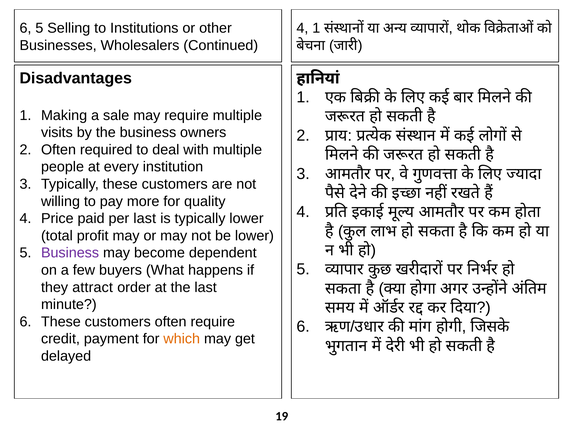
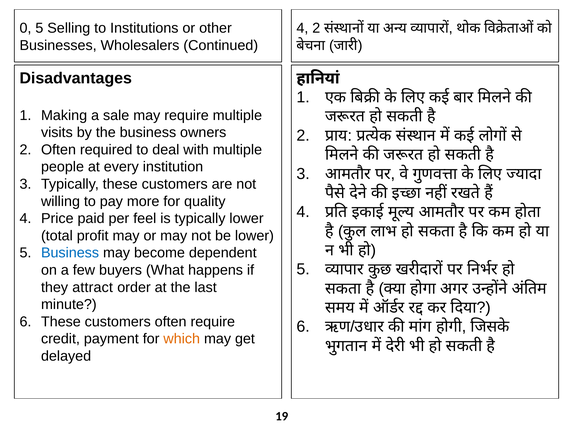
6 at (25, 28): 6 -> 0
4 1: 1 -> 2
per last: last -> feel
Business at (70, 253) colour: purple -> blue
